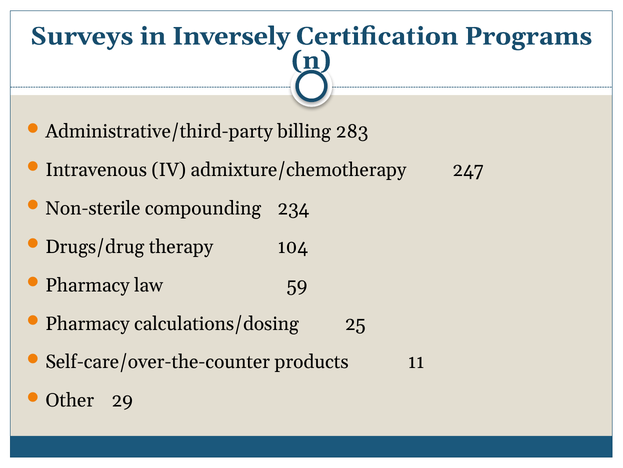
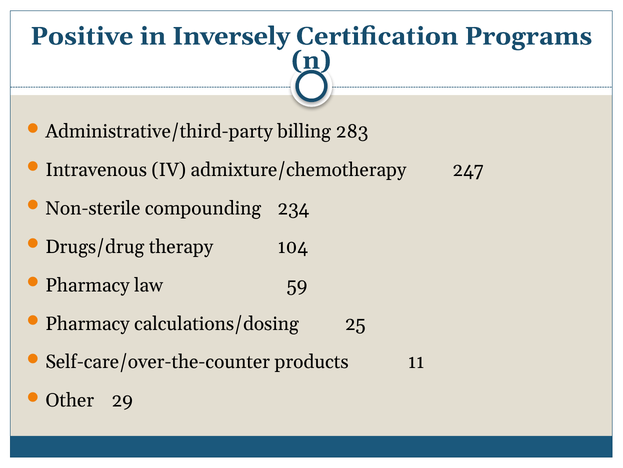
Surveys: Surveys -> Positive
